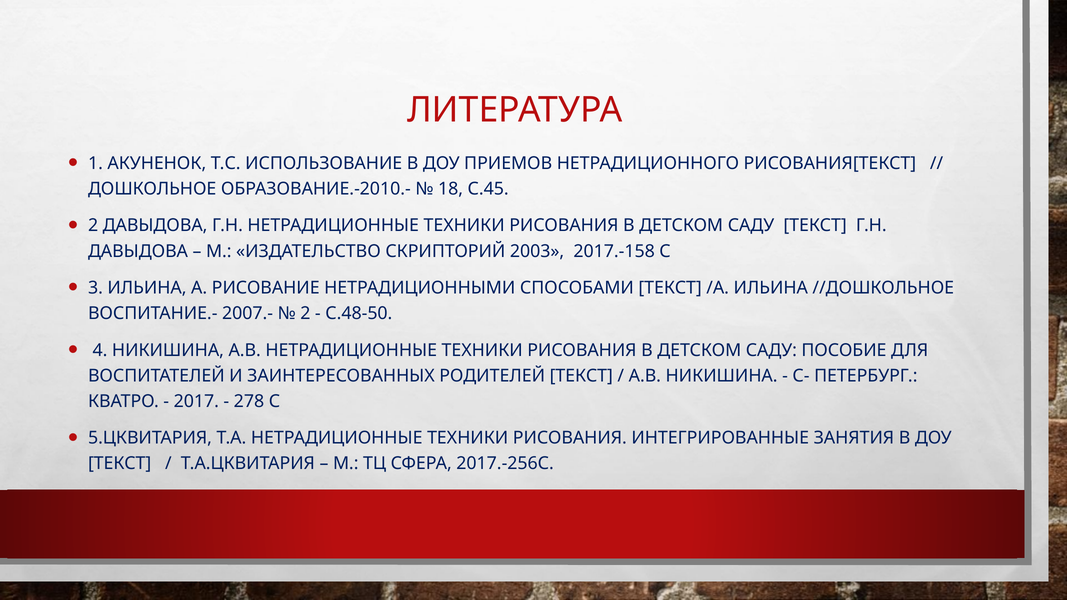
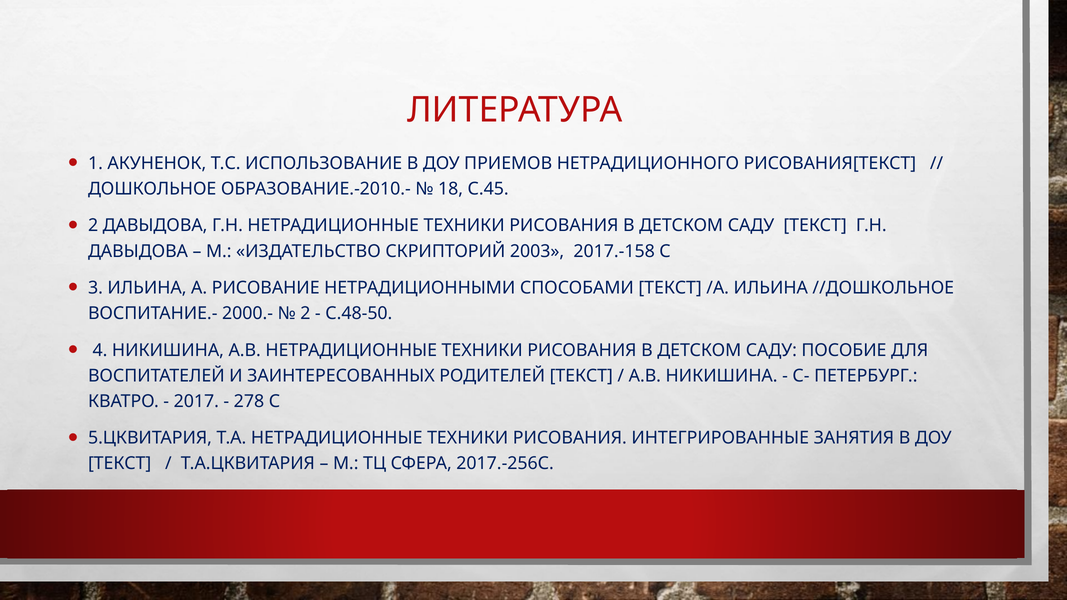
2007.-: 2007.- -> 2000.-
